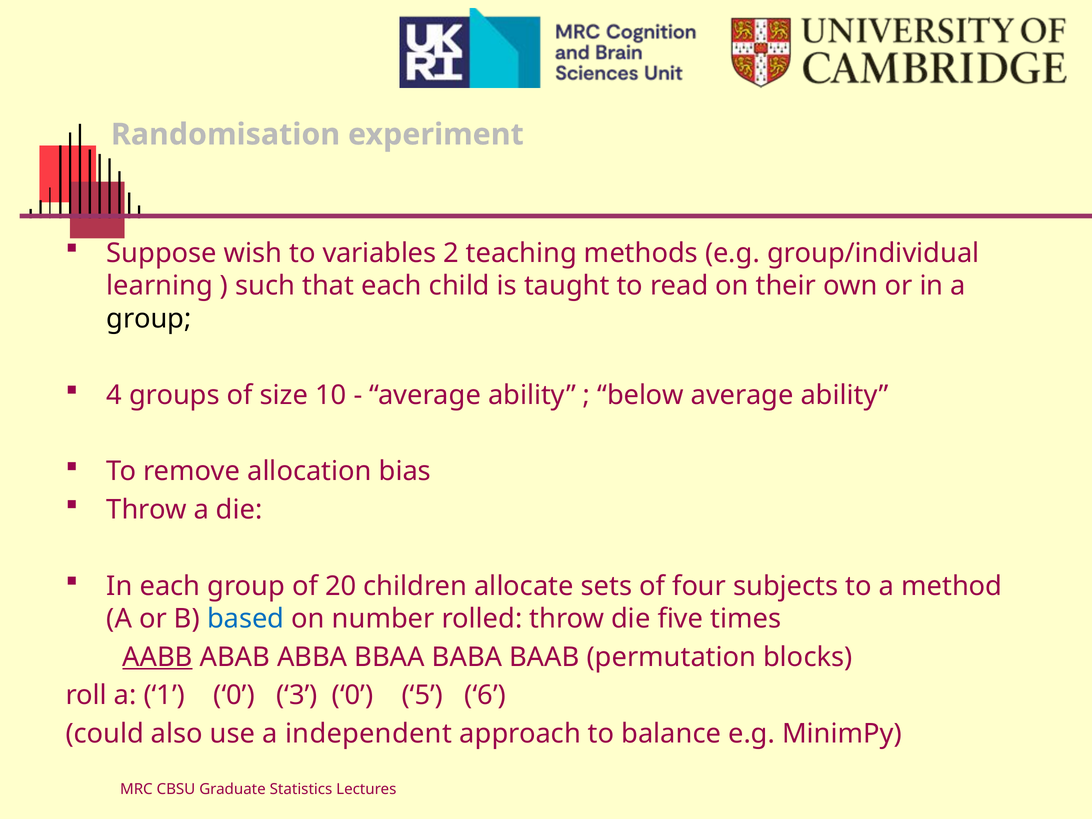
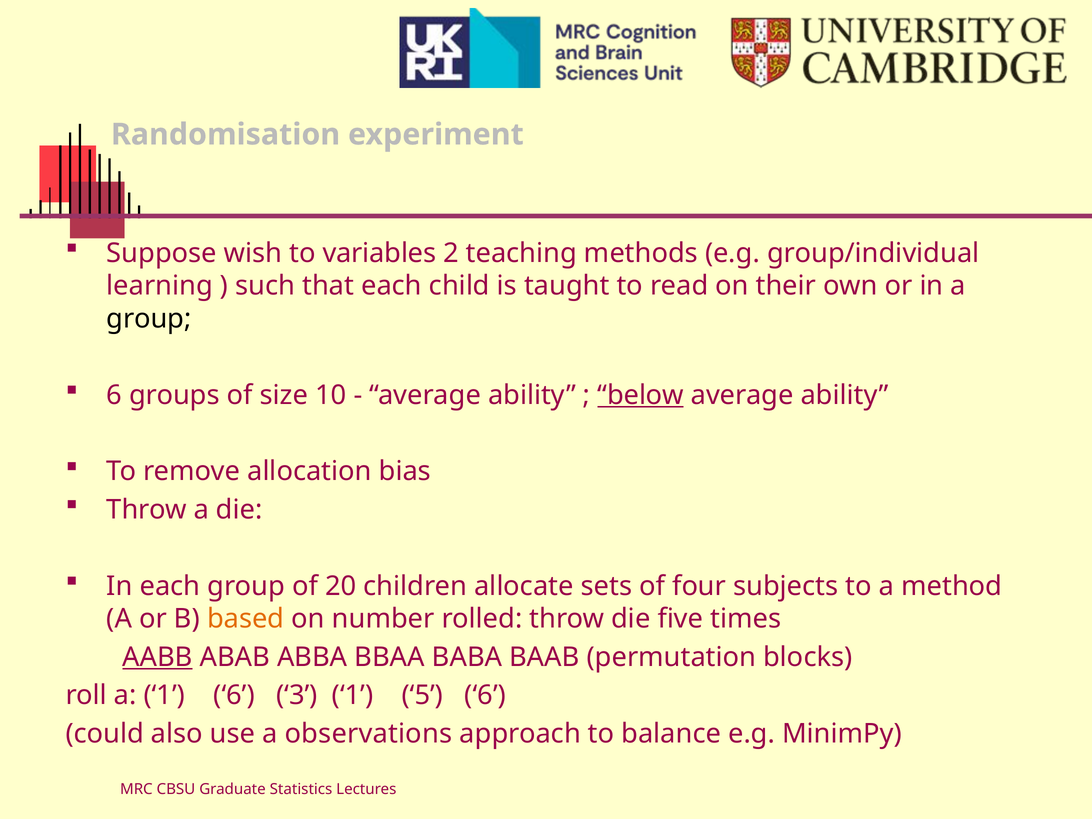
4 at (114, 395): 4 -> 6
below underline: none -> present
based colour: blue -> orange
1 0: 0 -> 6
3 0: 0 -> 1
independent: independent -> observations
